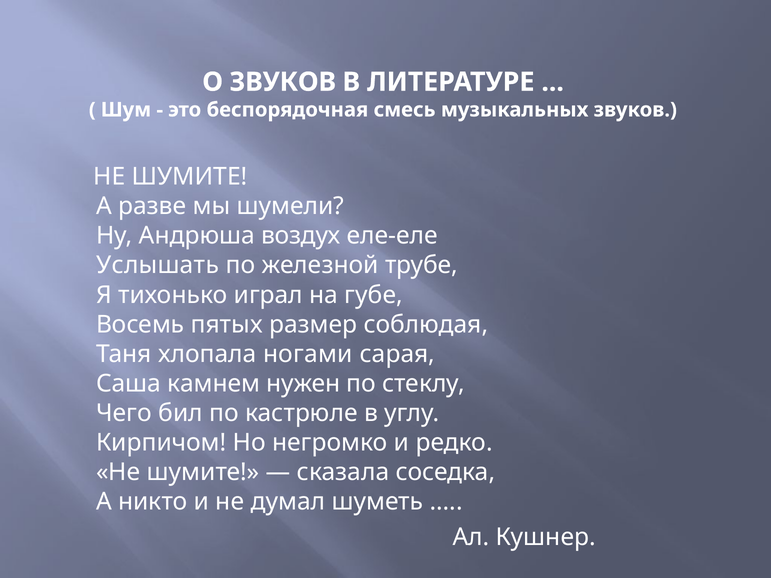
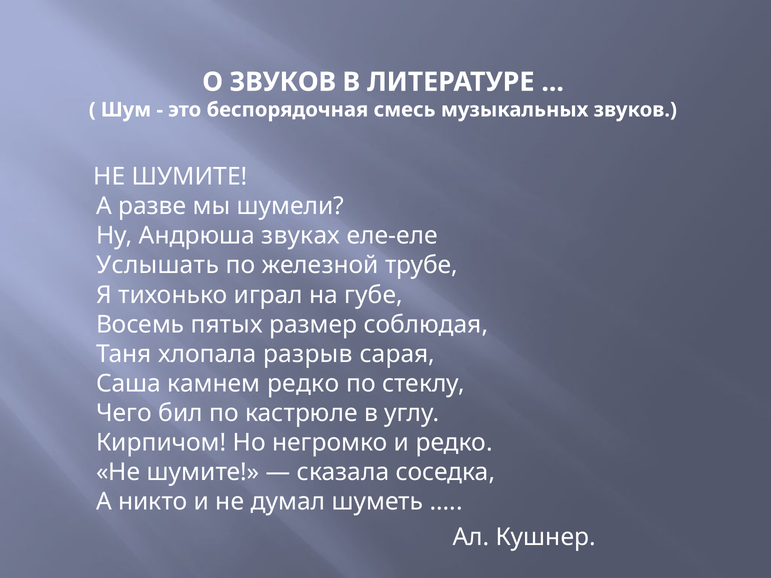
воздух: воздух -> звуках
ногами: ногами -> разрыв
камнем нужен: нужен -> редко
